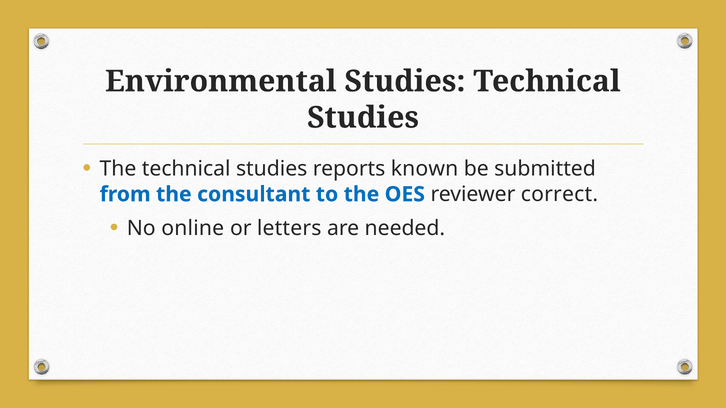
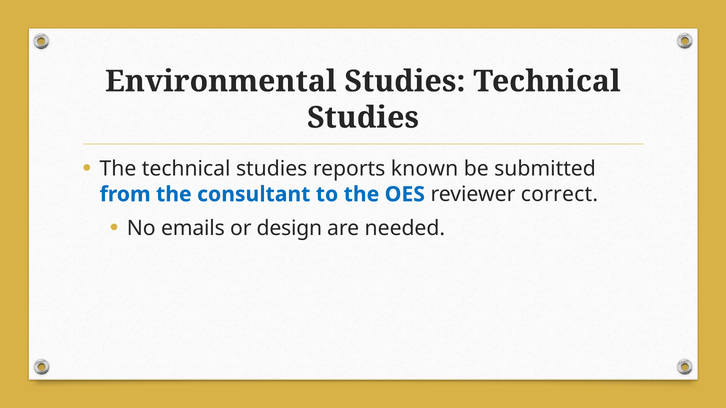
online: online -> emails
letters: letters -> design
